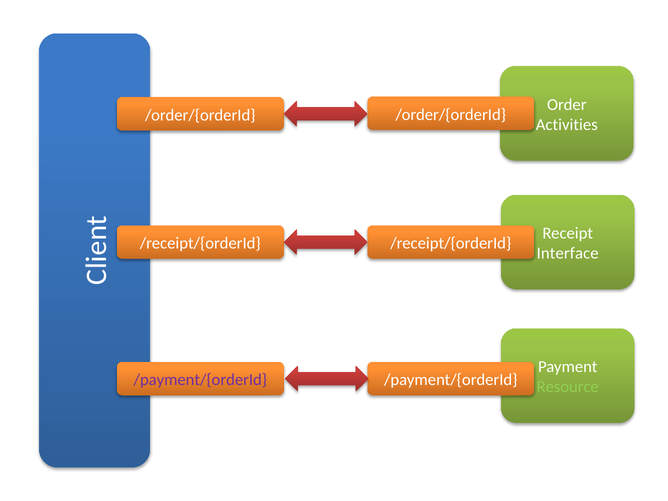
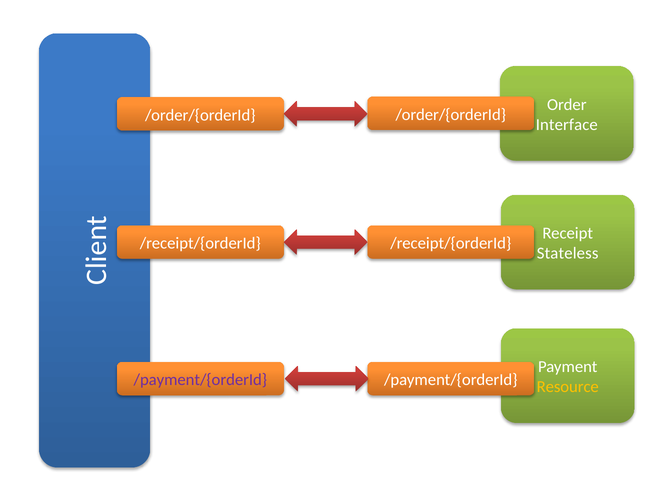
Activities: Activities -> Interface
Interface: Interface -> Stateless
Resource colour: light green -> yellow
